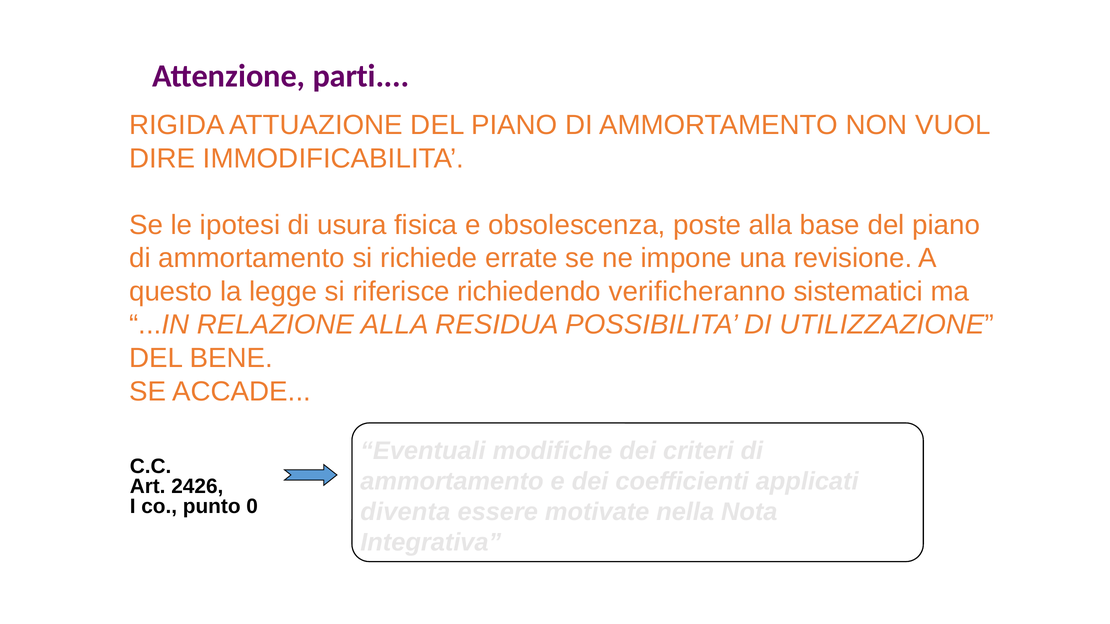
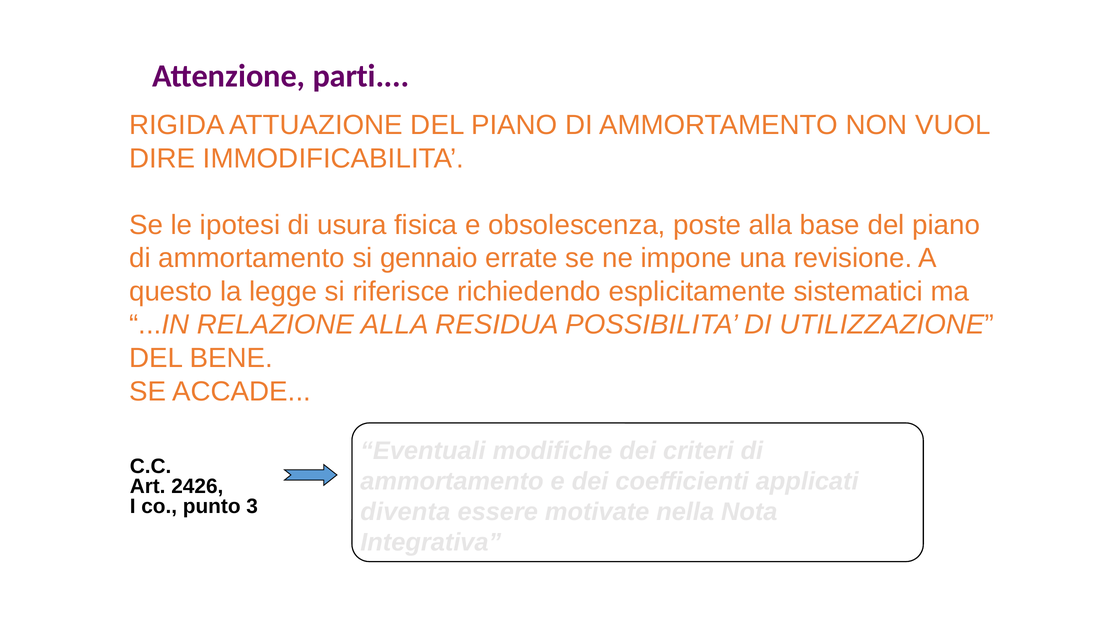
richiede: richiede -> gennaio
verificheranno: verificheranno -> esplicitamente
0: 0 -> 3
